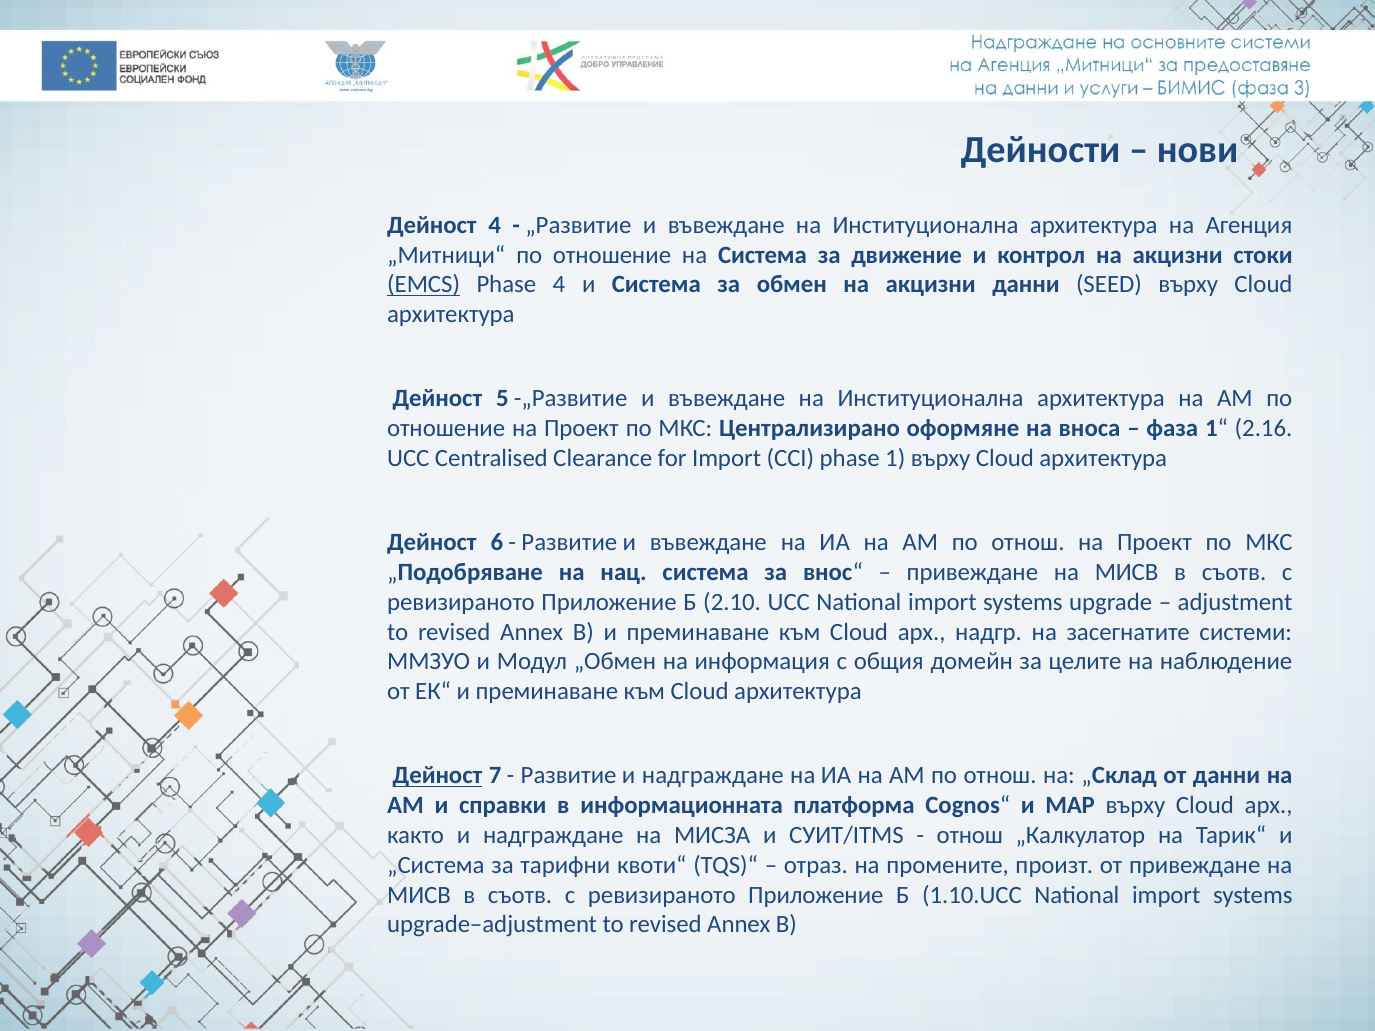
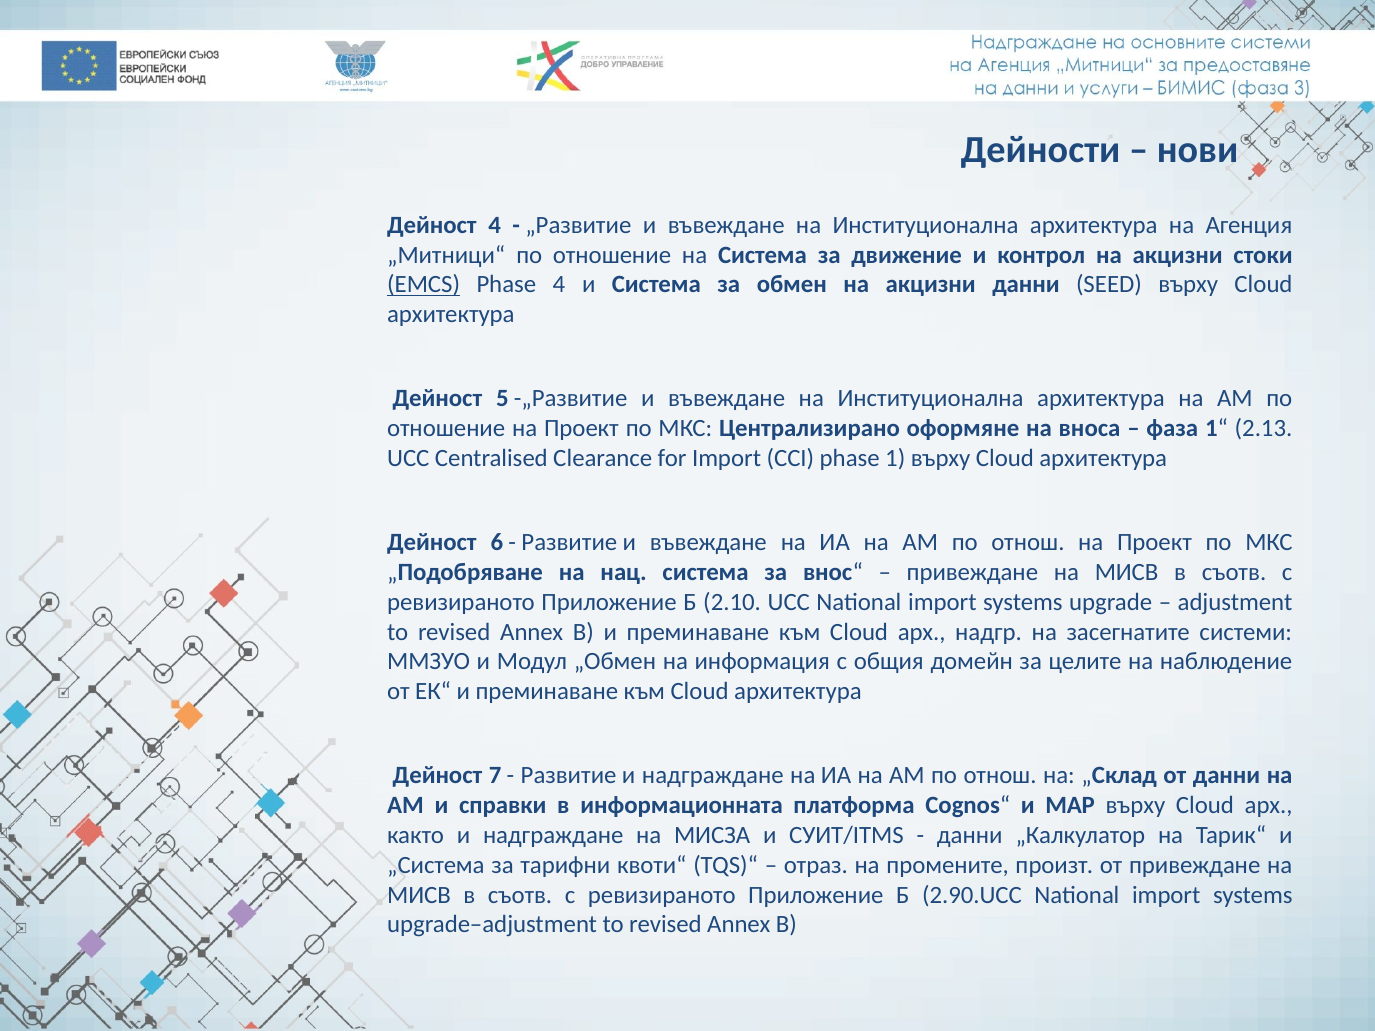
2.16: 2.16 -> 2.13
Дейност at (437, 776) underline: present -> none
отнош at (970, 835): отнош -> данни
1.10.UCC: 1.10.UCC -> 2.90.UCC
